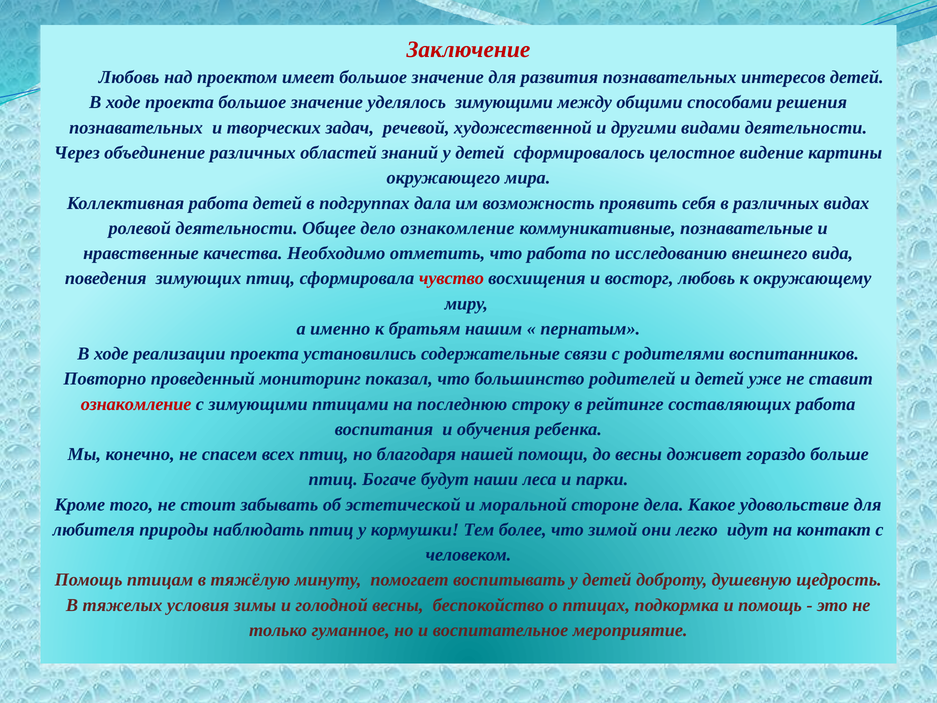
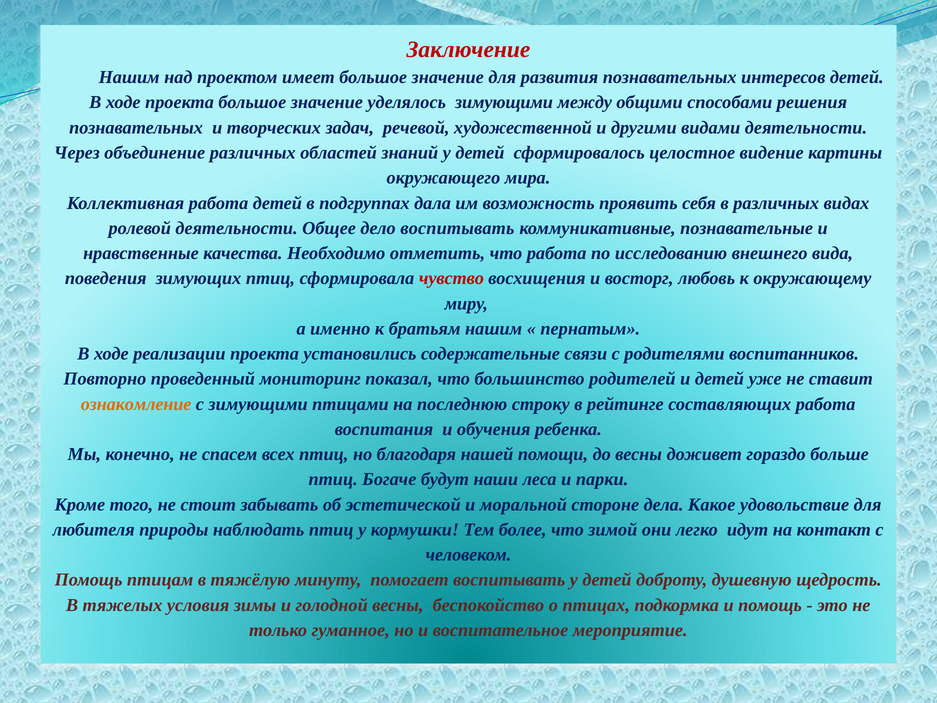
Любовь at (129, 77): Любовь -> Нашим
дело ознакомление: ознакомление -> воспитывать
ознакомление at (136, 404) colour: red -> orange
